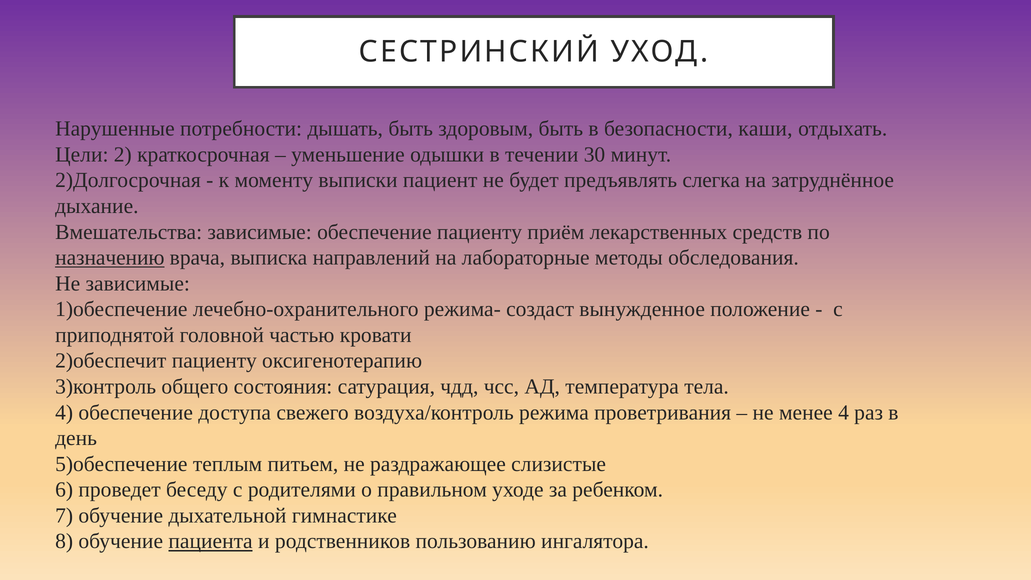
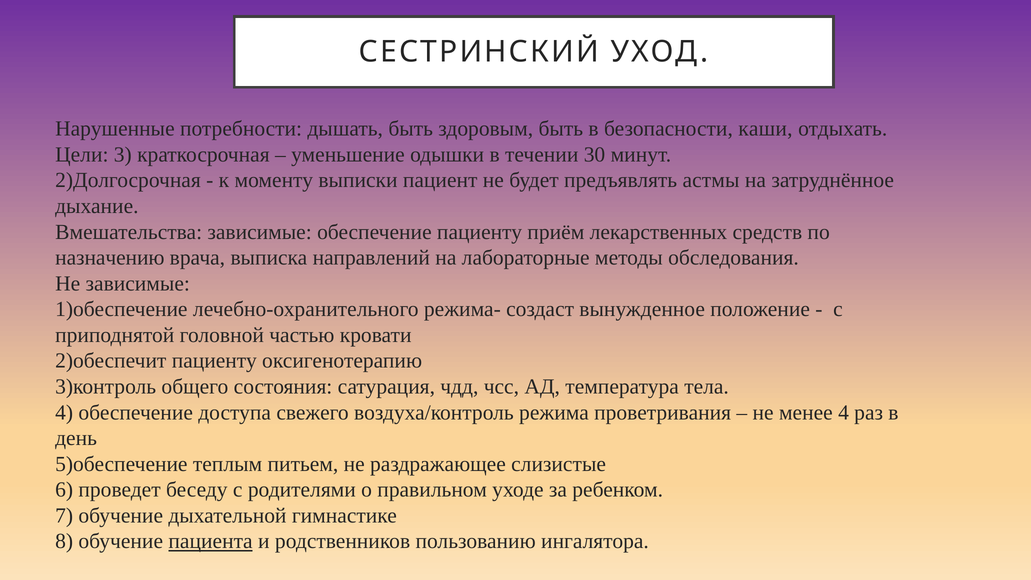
2: 2 -> 3
слегка: слегка -> астмы
назначению underline: present -> none
